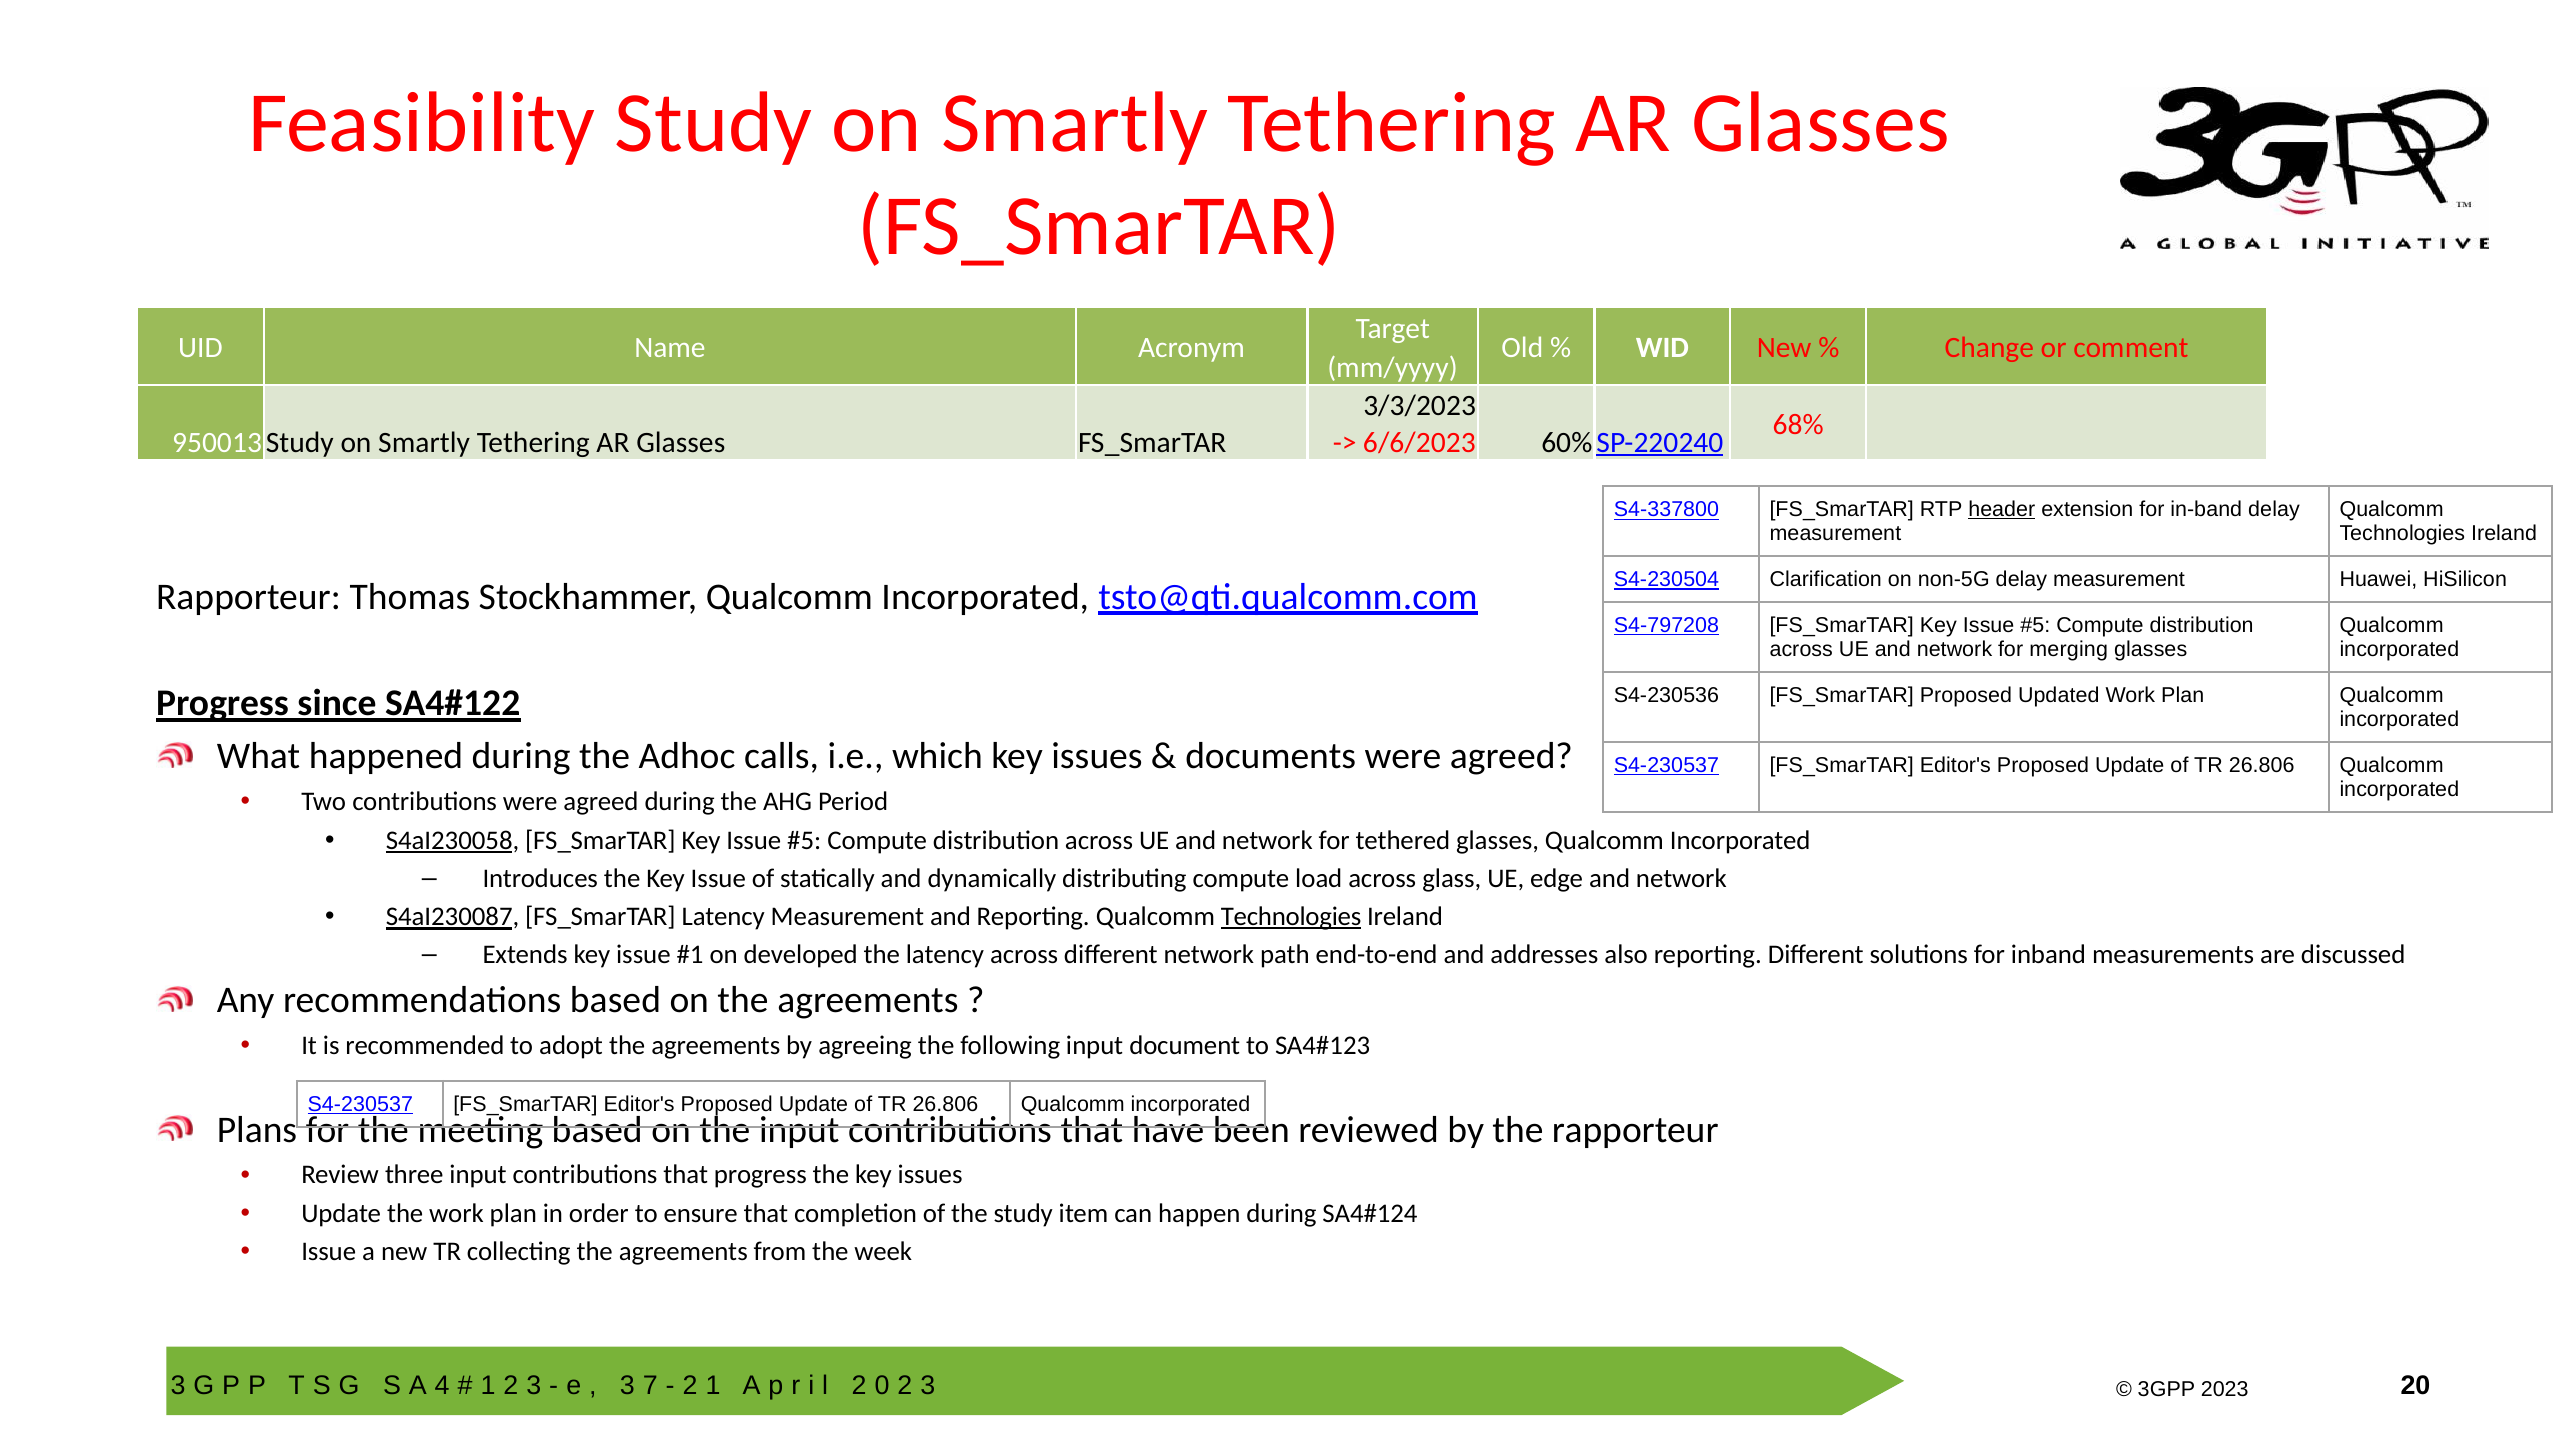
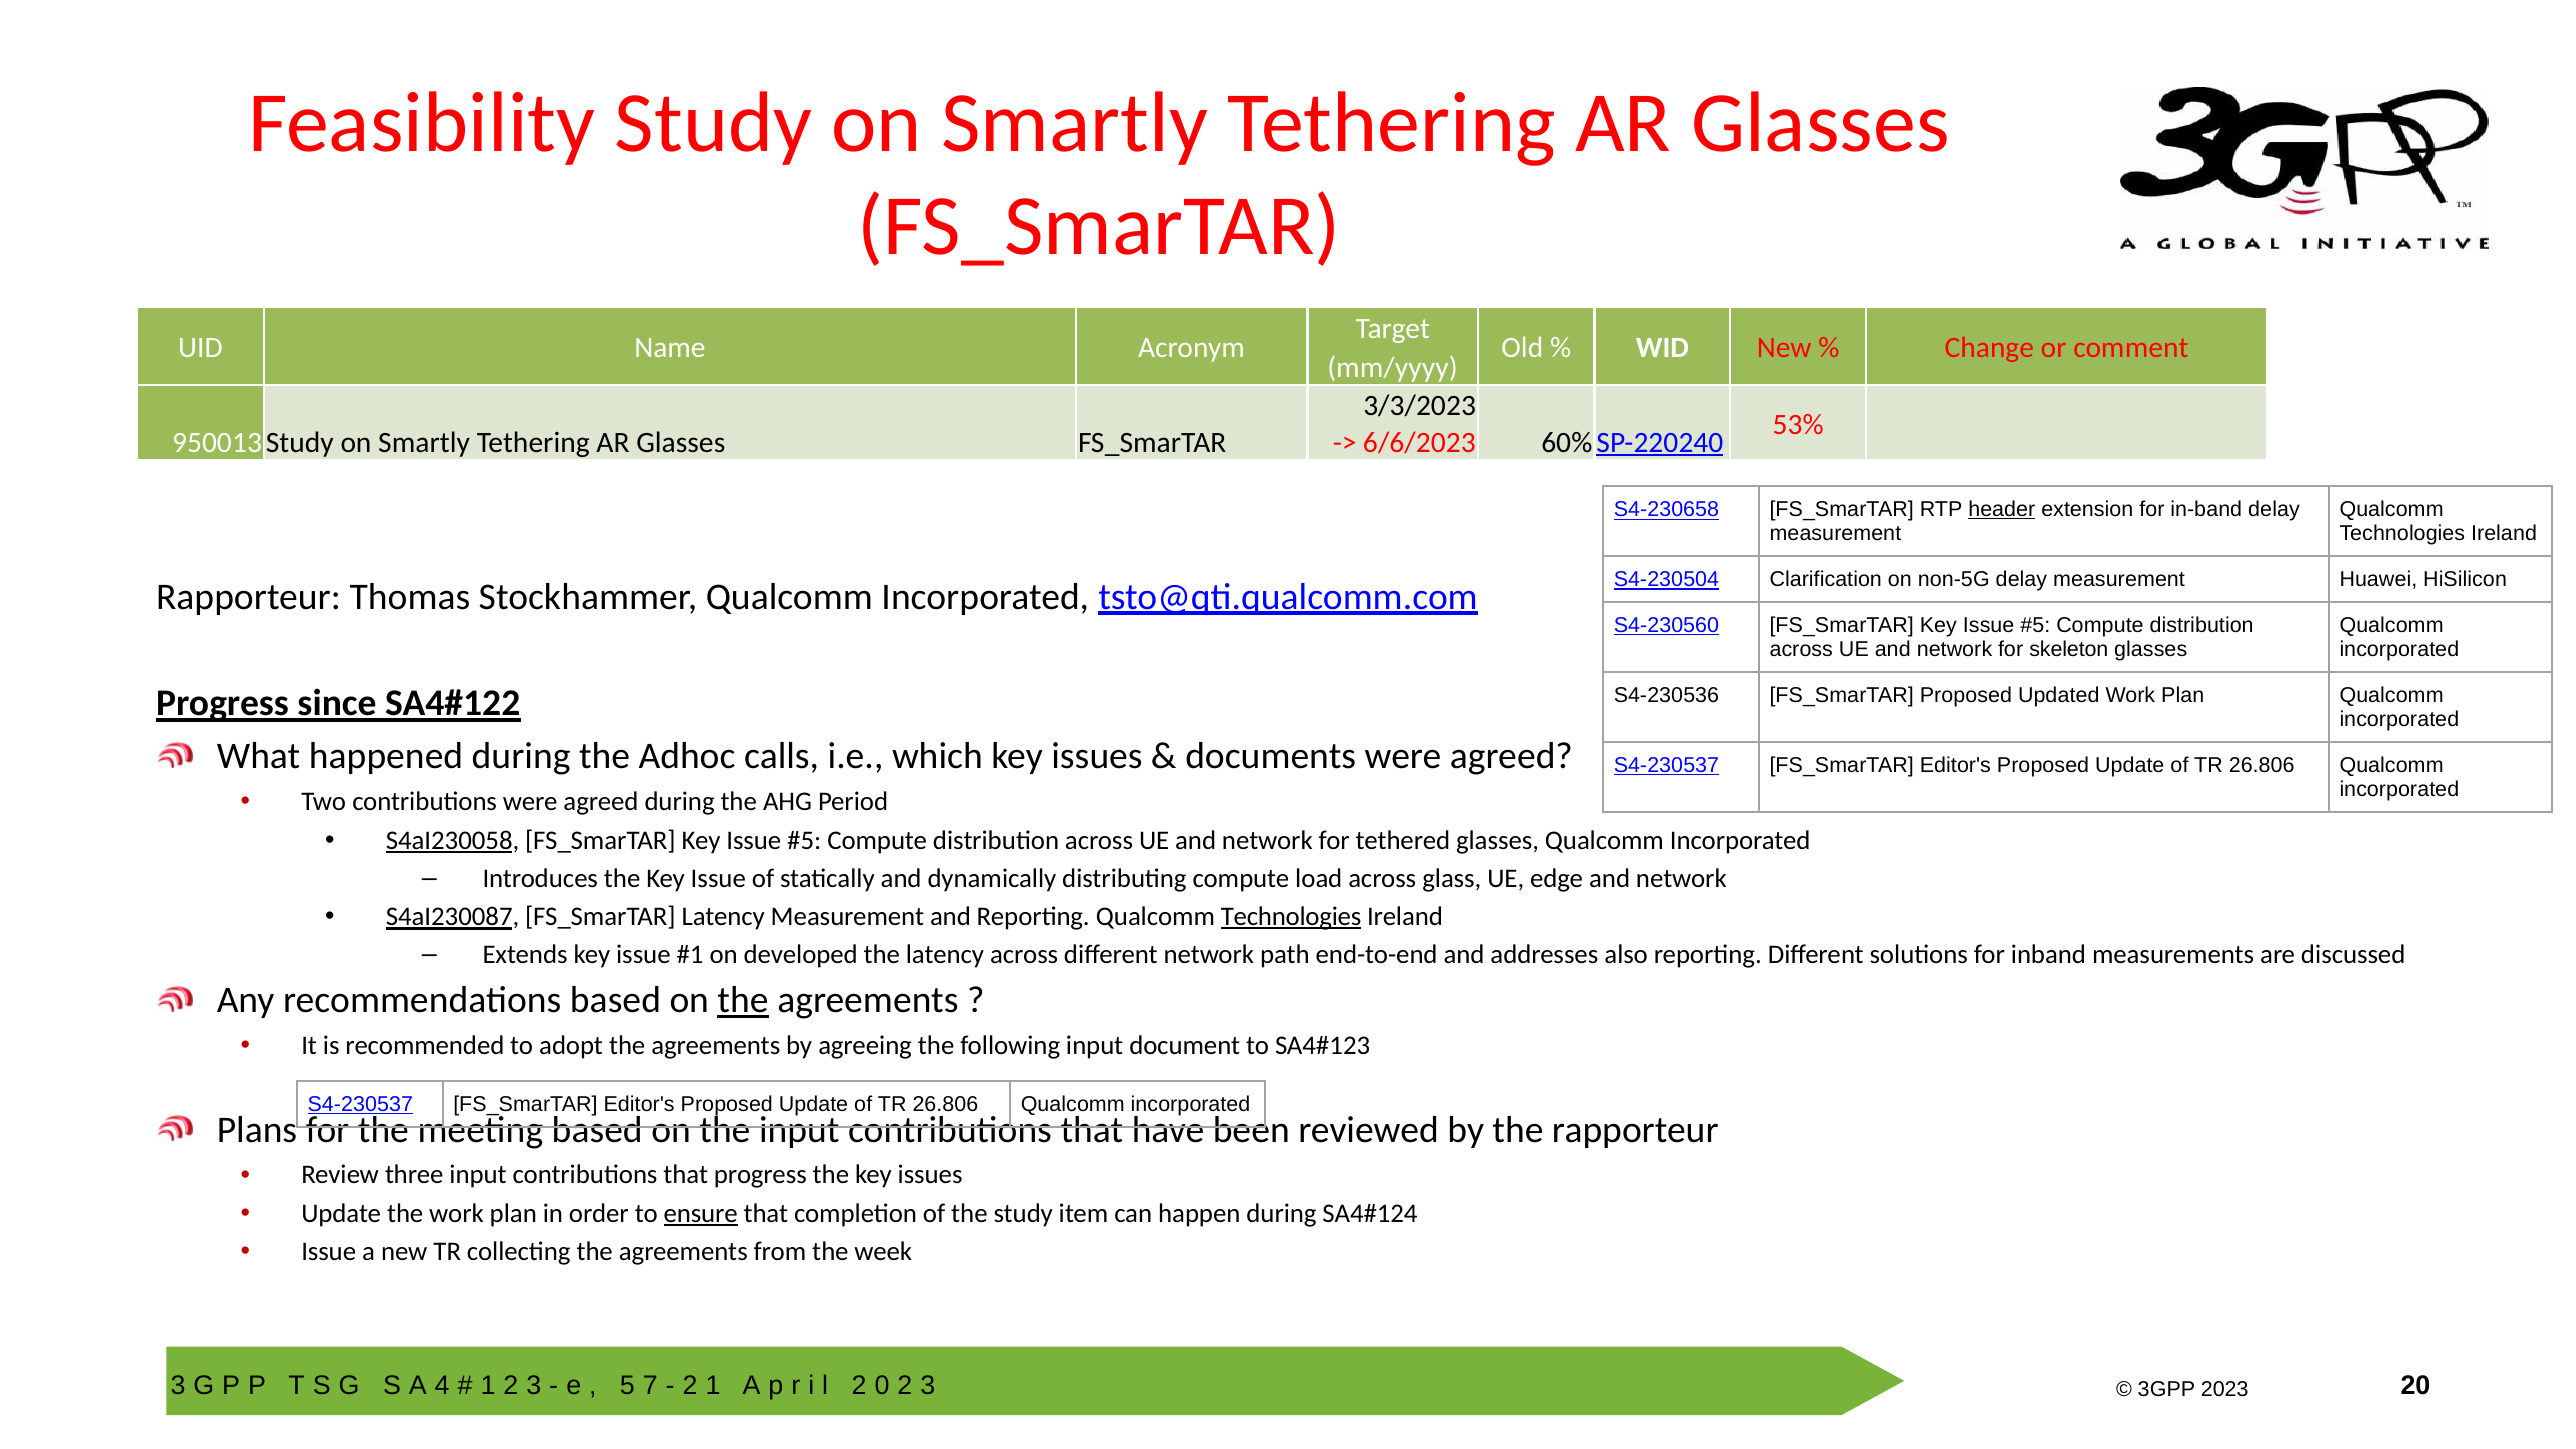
68%: 68% -> 53%
S4-337800: S4-337800 -> S4-230658
S4-797208: S4-797208 -> S4-230560
merging: merging -> skeleton
the at (743, 1000) underline: none -> present
ensure underline: none -> present
3 at (627, 1386): 3 -> 5
